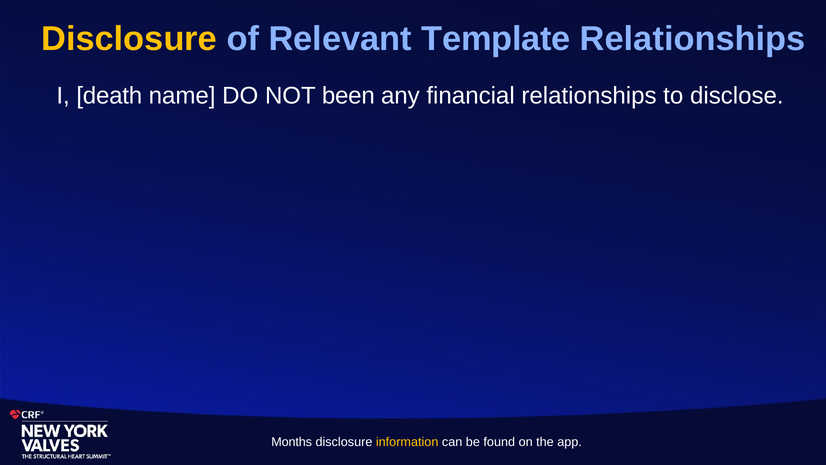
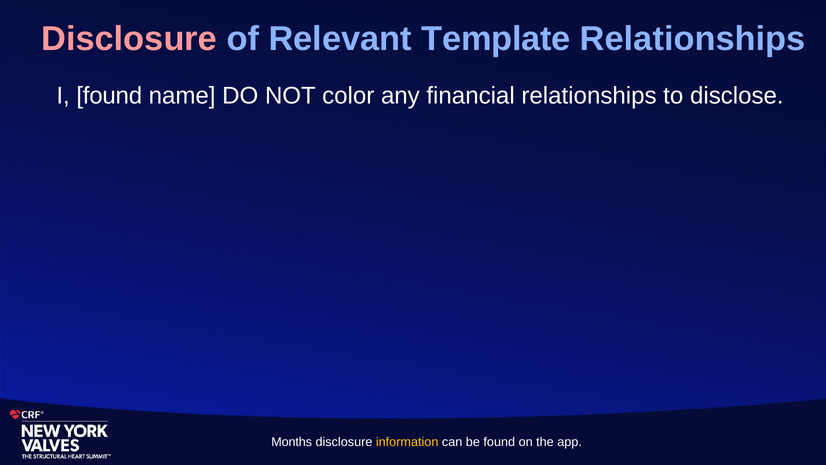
Disclosure at (129, 39) colour: yellow -> pink
I death: death -> found
been: been -> color
